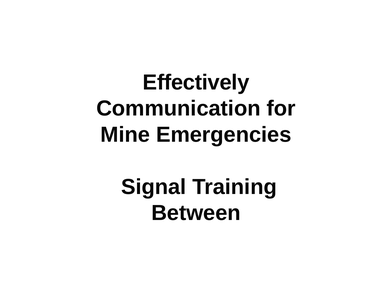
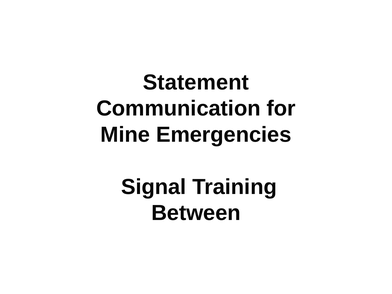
Effectively: Effectively -> Statement
